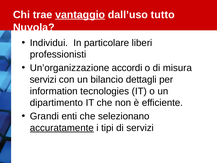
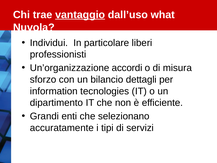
tutto: tutto -> what
servizi at (43, 79): servizi -> sforzo
accuratamente underline: present -> none
